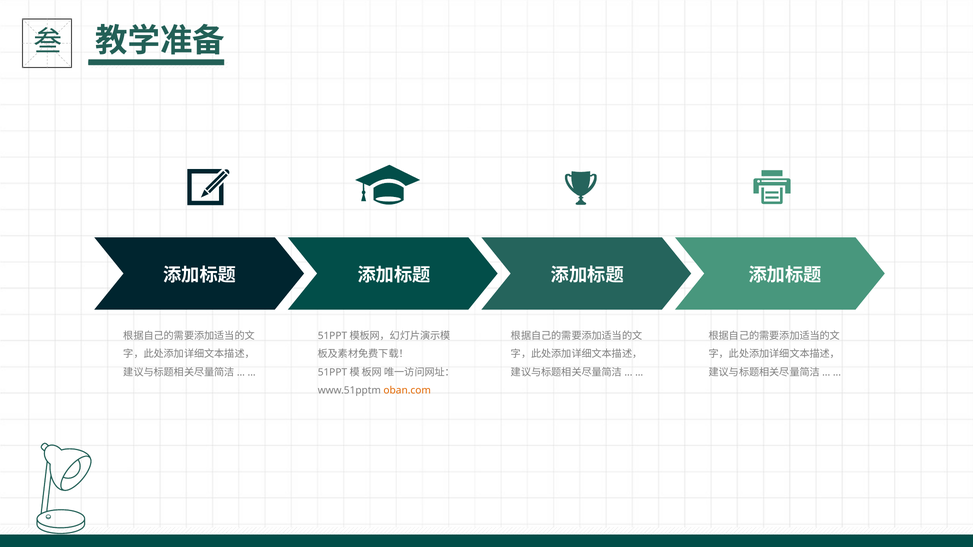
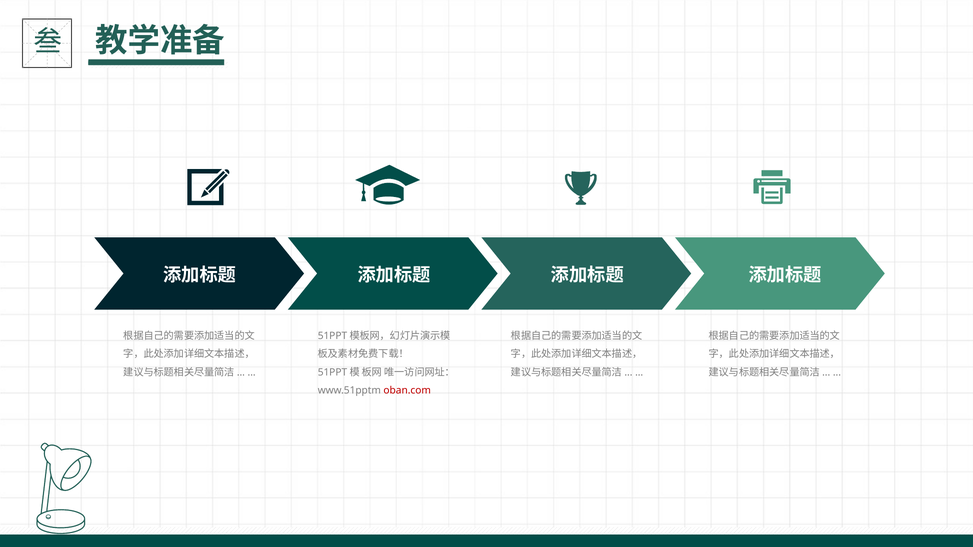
oban.com colour: orange -> red
